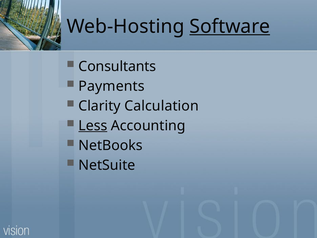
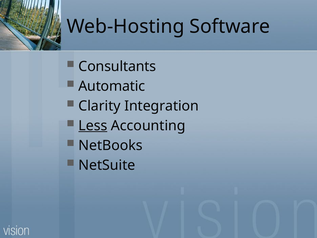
Software underline: present -> none
Payments: Payments -> Automatic
Calculation: Calculation -> Integration
